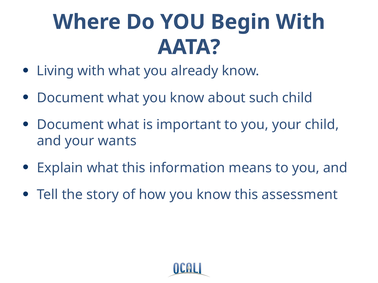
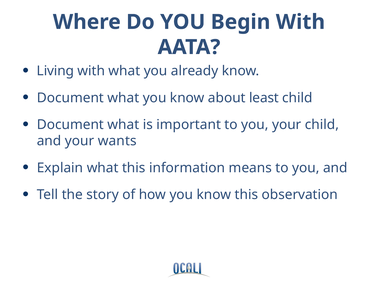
such: such -> least
assessment: assessment -> observation
